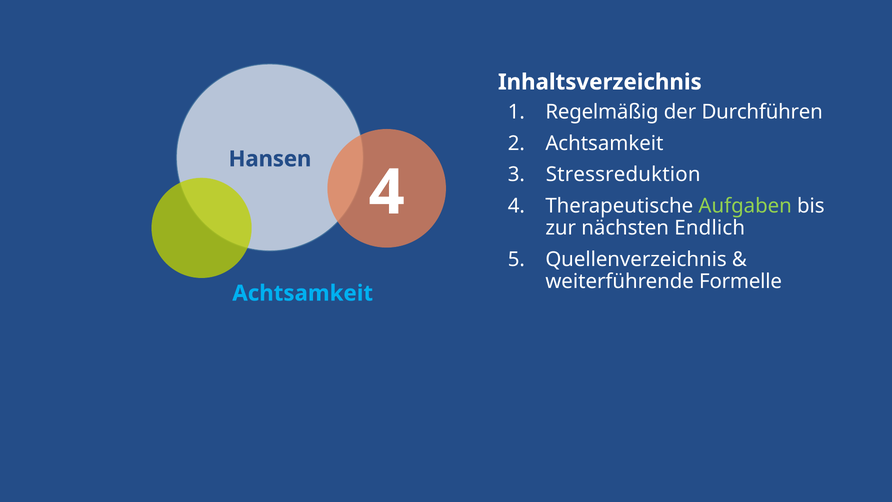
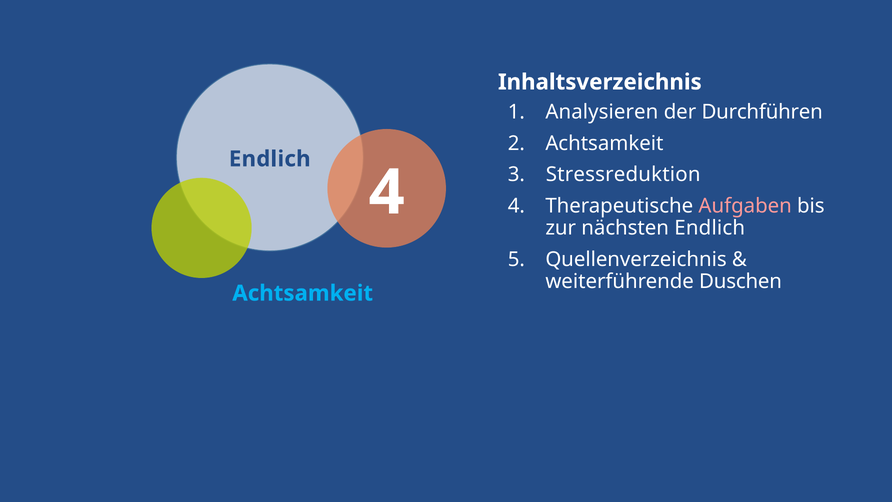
Regelmäßig: Regelmäßig -> Analysieren
Hansen at (270, 159): Hansen -> Endlich
Aufgaben colour: light green -> pink
Formelle: Formelle -> Duschen
